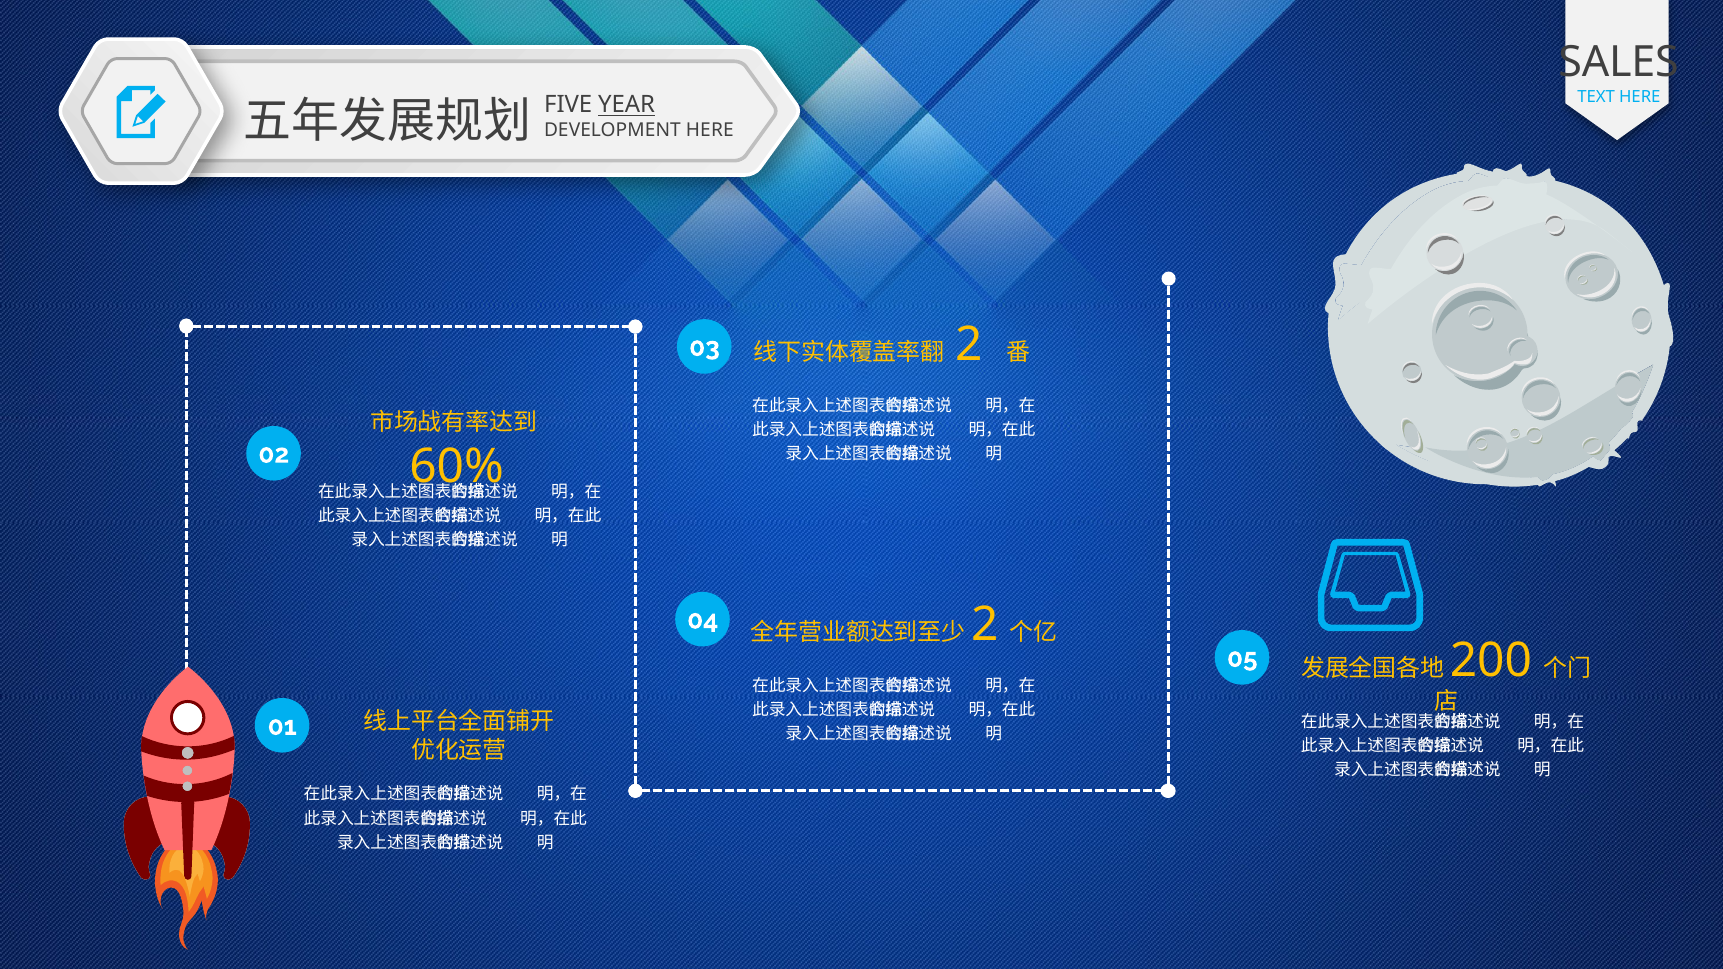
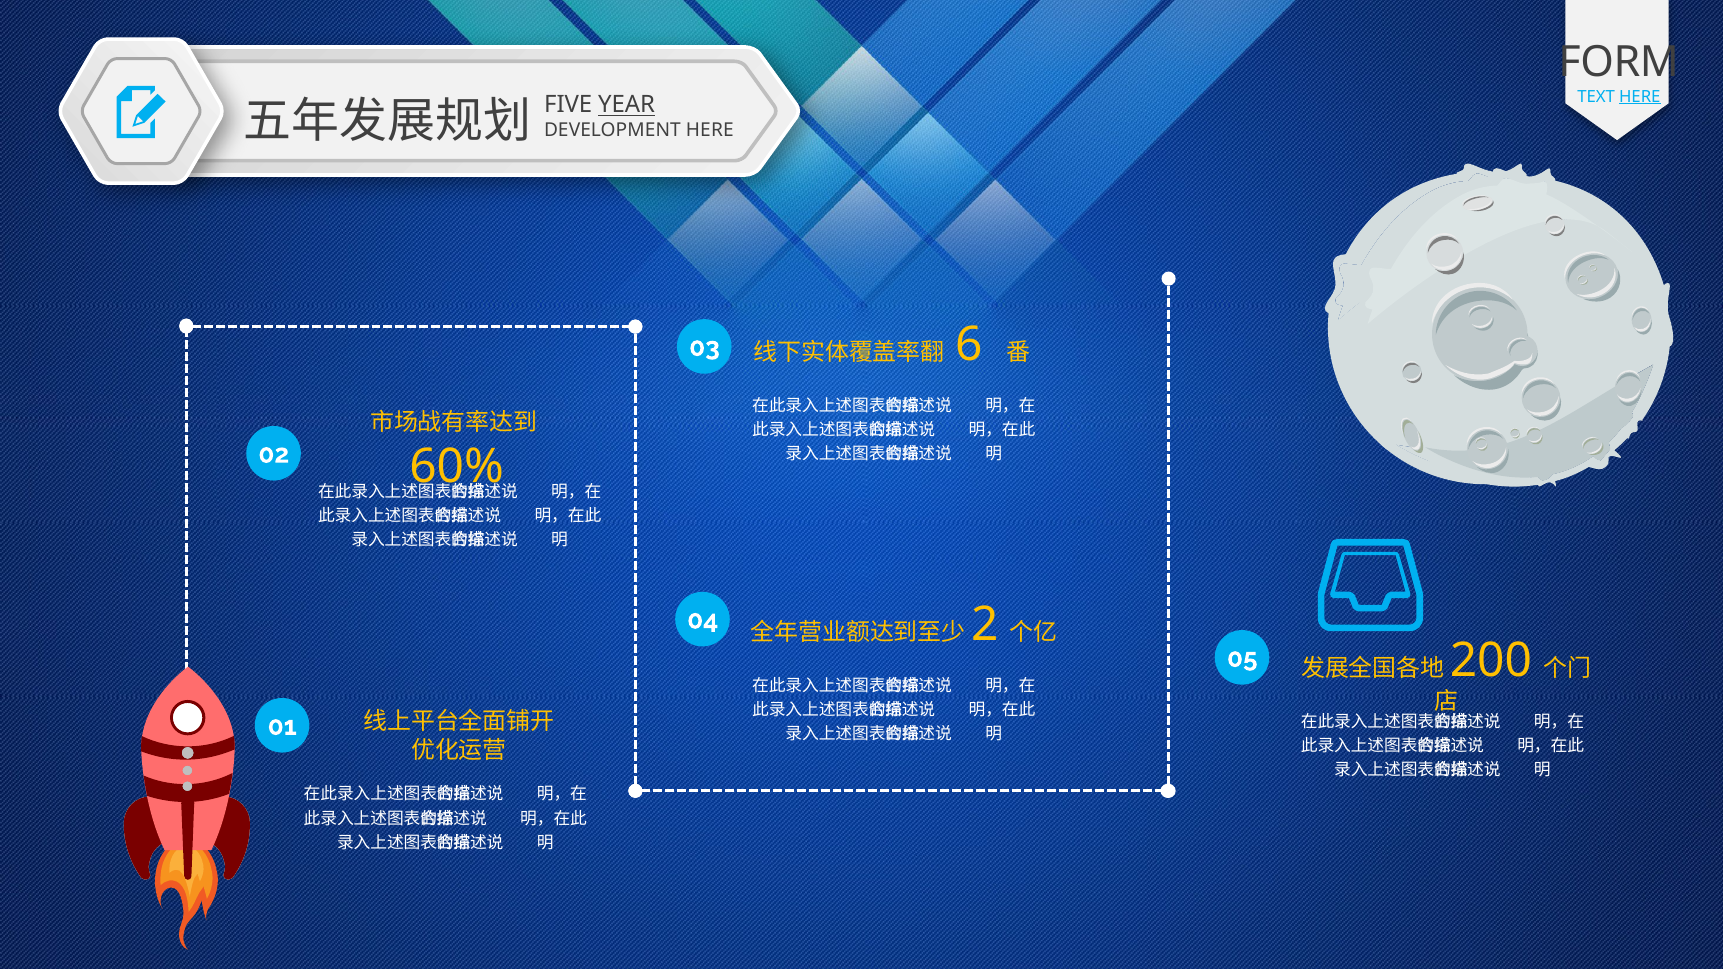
SALES: SALES -> FORM
HERE at (1640, 97) underline: none -> present
2 at (969, 345): 2 -> 6
